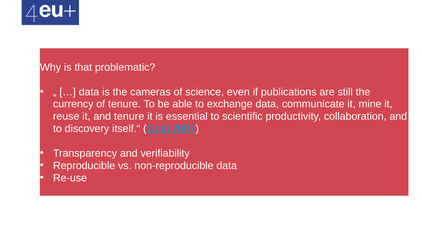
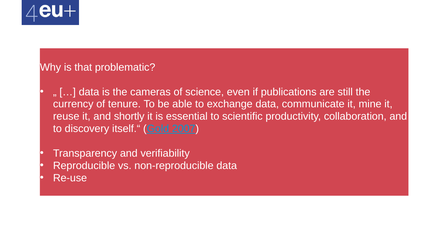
and tenure: tenure -> shortly
